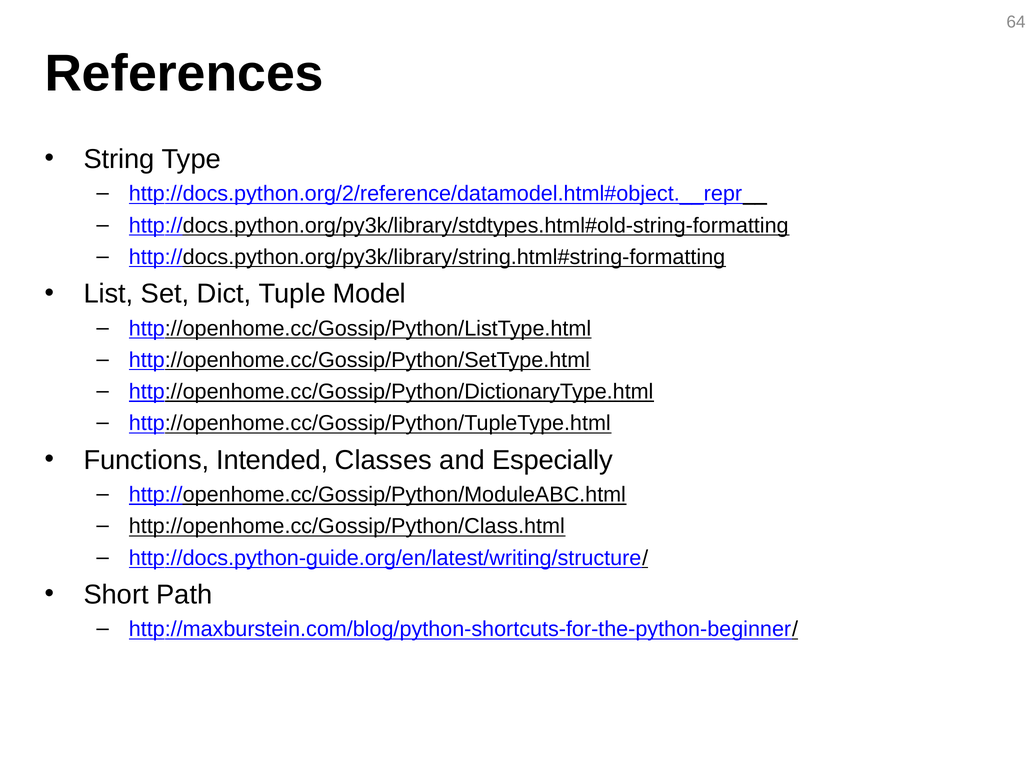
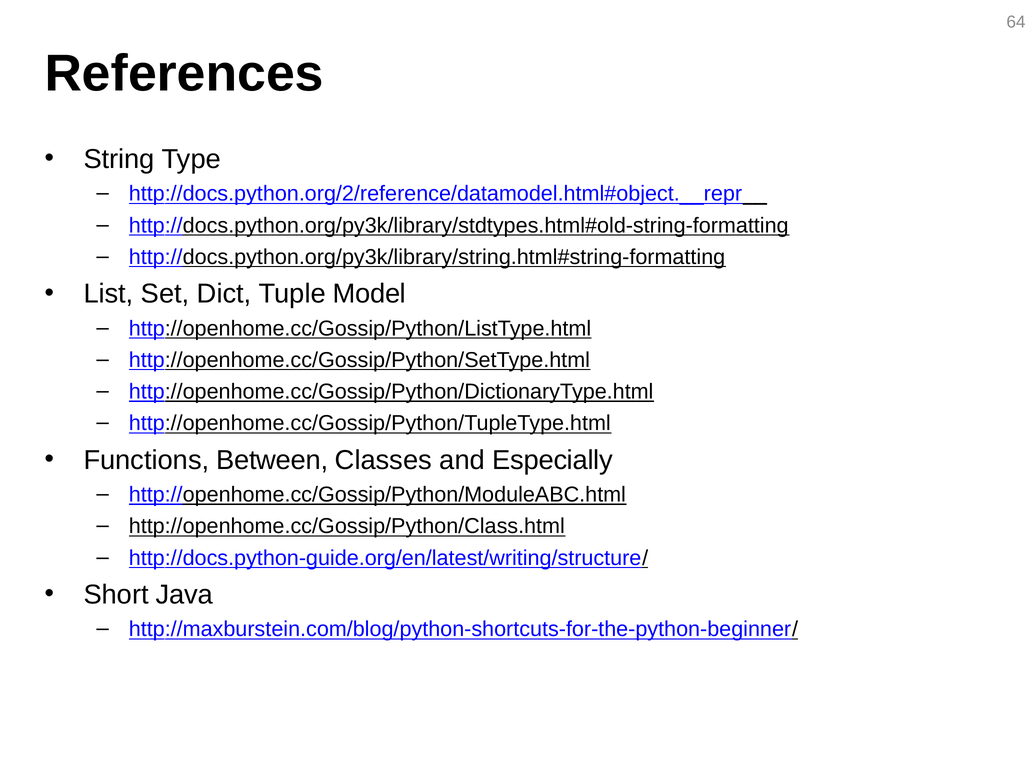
Intended: Intended -> Between
Path: Path -> Java
